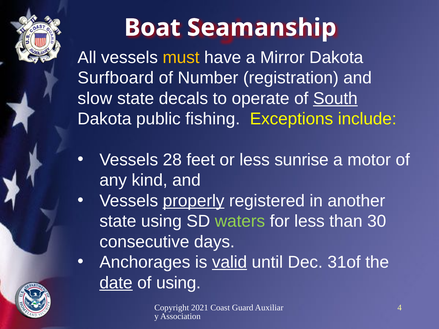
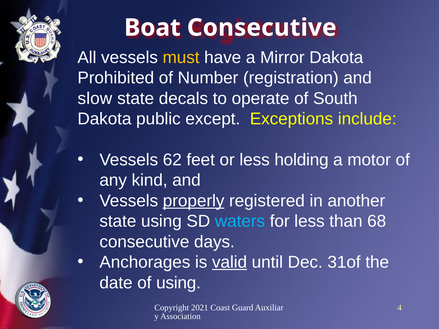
Boat Seamanship: Seamanship -> Consecutive
Surfboard: Surfboard -> Prohibited
South underline: present -> none
fishing: fishing -> except
28: 28 -> 62
sunrise: sunrise -> holding
waters colour: light green -> light blue
30: 30 -> 68
date underline: present -> none
